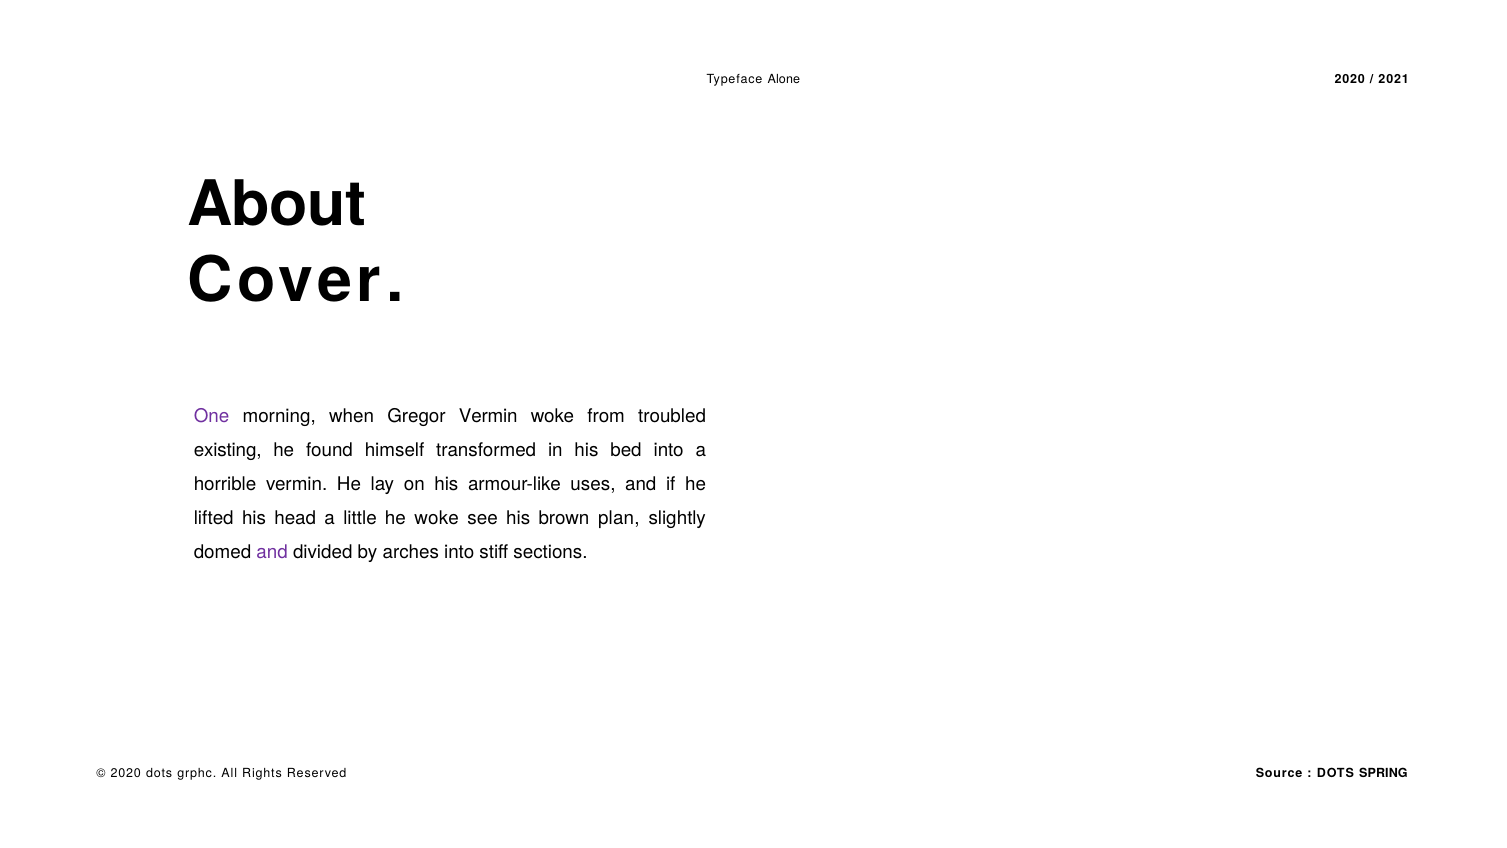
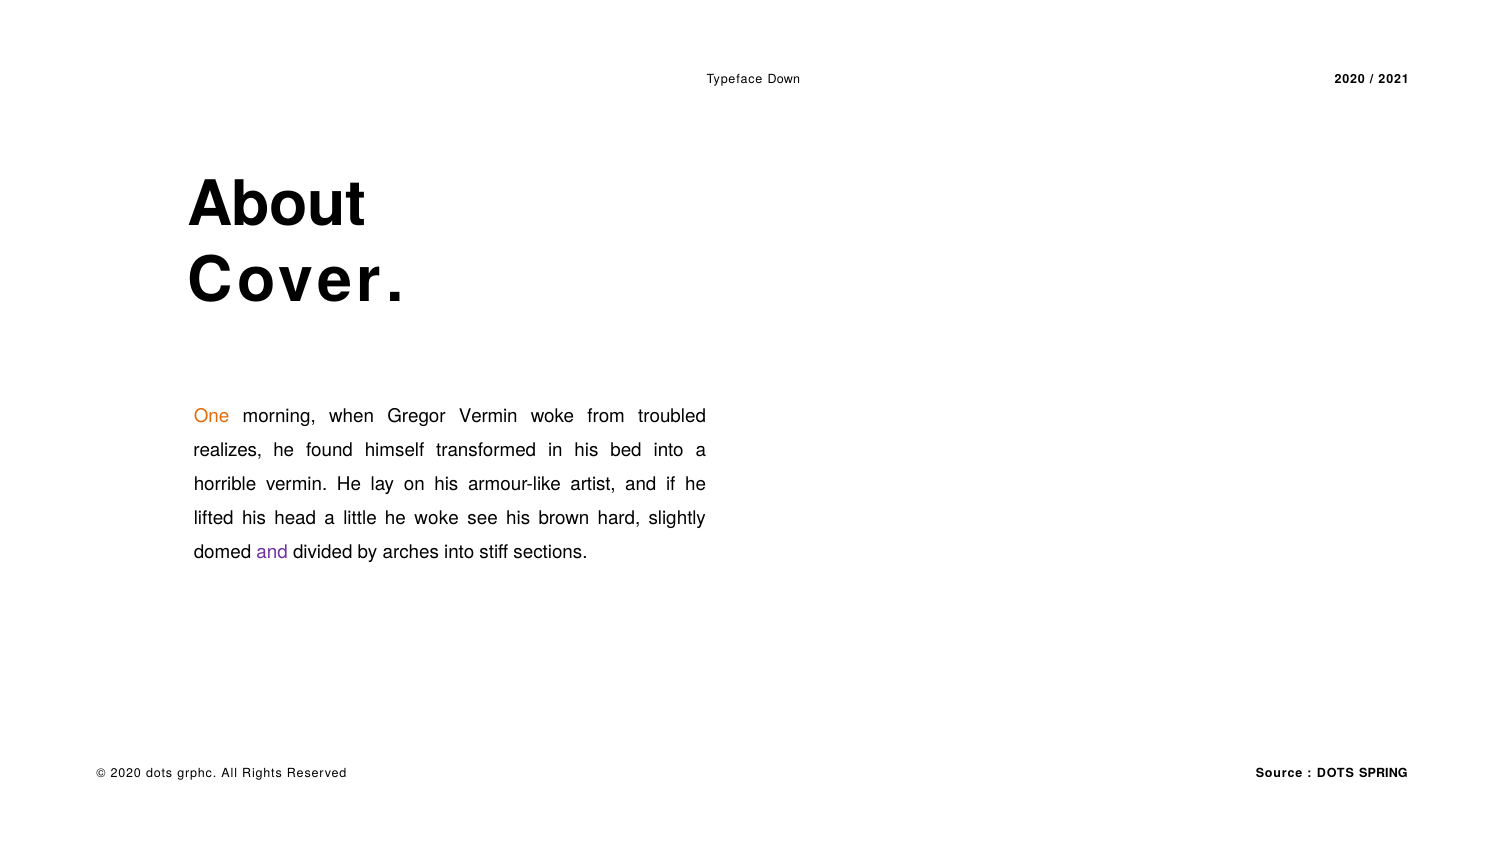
Alone: Alone -> Down
One colour: purple -> orange
existing: existing -> realizes
uses: uses -> artist
plan: plan -> hard
